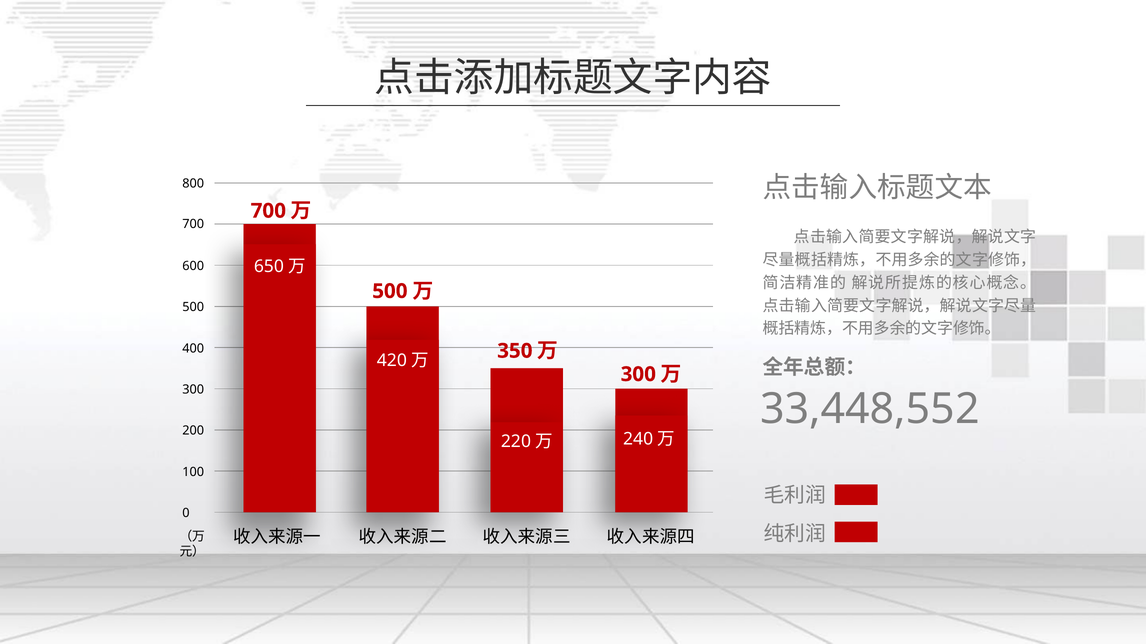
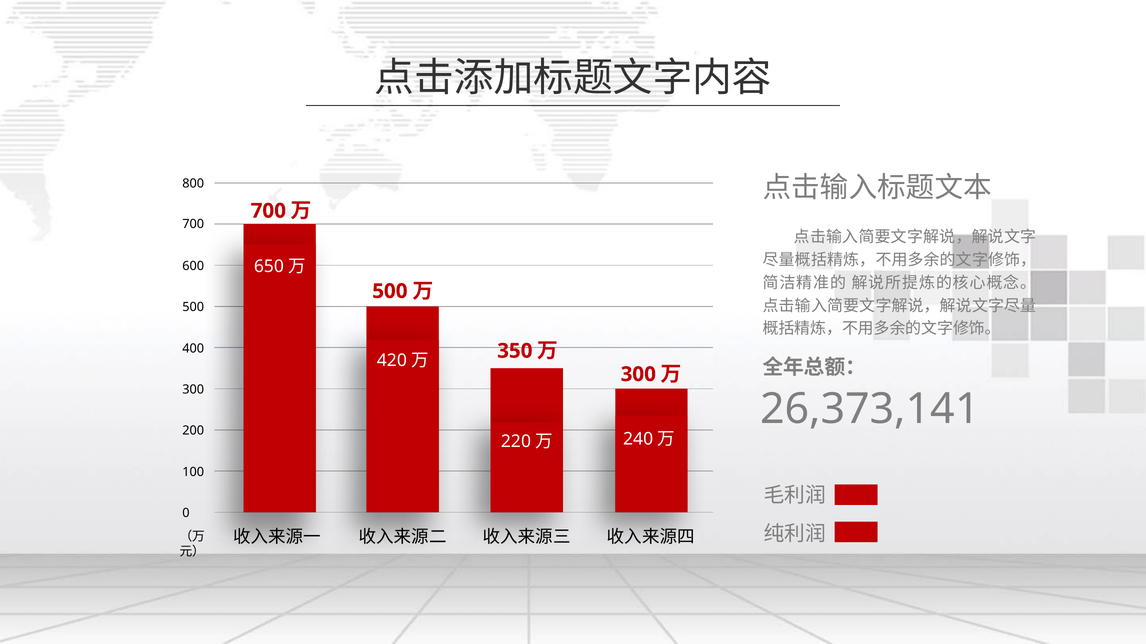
33,448,552: 33,448,552 -> 26,373,141
